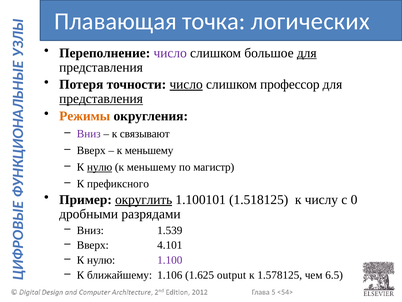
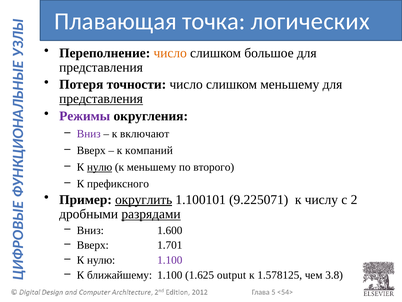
число at (170, 53) colour: purple -> orange
для at (307, 53) underline: present -> none
число at (186, 84) underline: present -> none
слишком профессор: профессор -> меньшему
Режимы colour: orange -> purple
связывают: связывают -> включают
меньшему at (149, 150): меньшему -> компаний
магистр: магистр -> второго
1.518125: 1.518125 -> 9.225071
0: 0 -> 2
разрядами underline: none -> present
1.539: 1.539 -> 1.600
4.101: 4.101 -> 1.701
ближайшему 1.106: 1.106 -> 1.100
6.5: 6.5 -> 3.8
